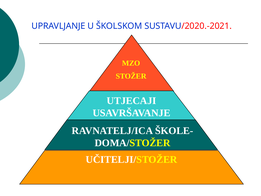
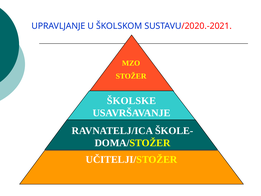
UTJECAJI: UTJECAJI -> ŠKOLSKE
